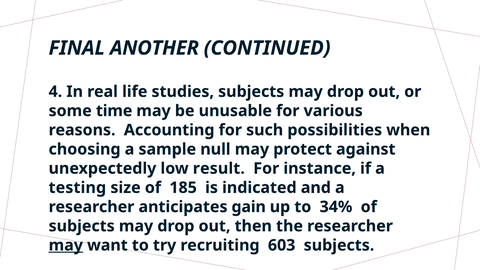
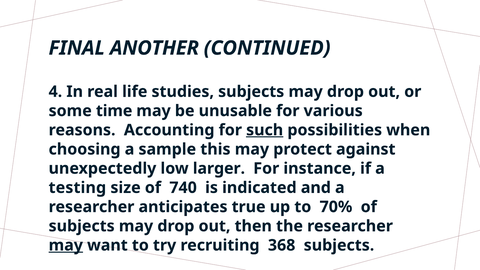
such underline: none -> present
null: null -> this
result: result -> larger
185: 185 -> 740
gain: gain -> true
34%: 34% -> 70%
603: 603 -> 368
